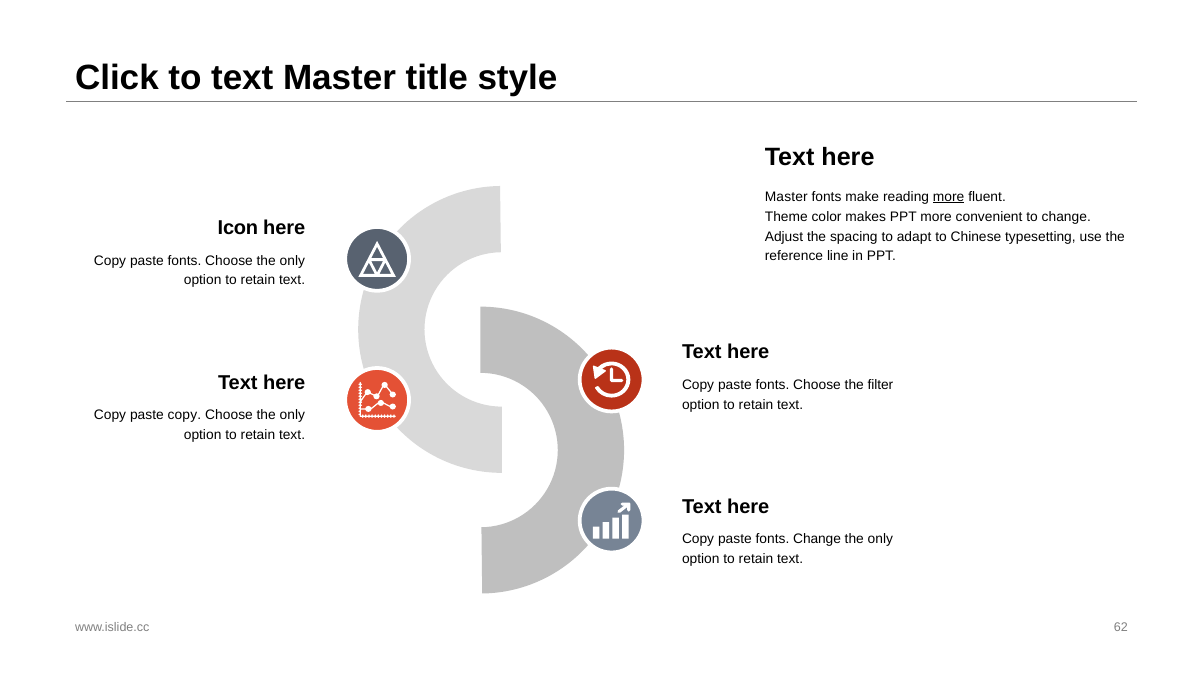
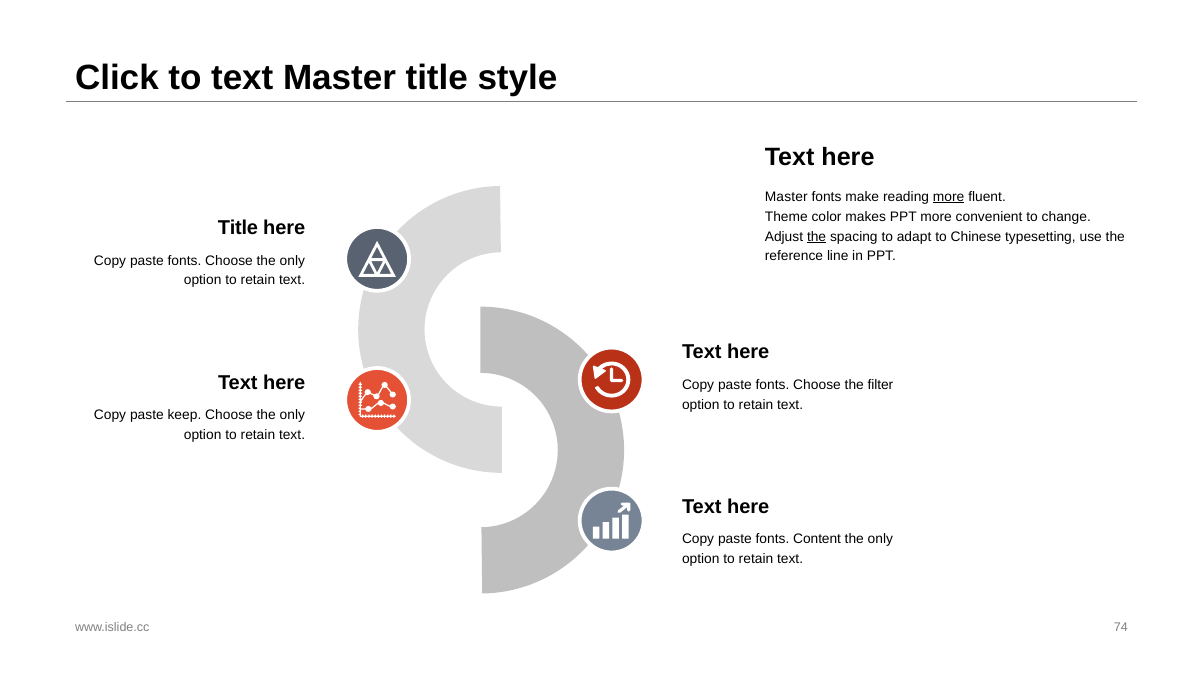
Icon at (238, 228): Icon -> Title
the at (817, 237) underline: none -> present
paste copy: copy -> keep
fonts Change: Change -> Content
62: 62 -> 74
